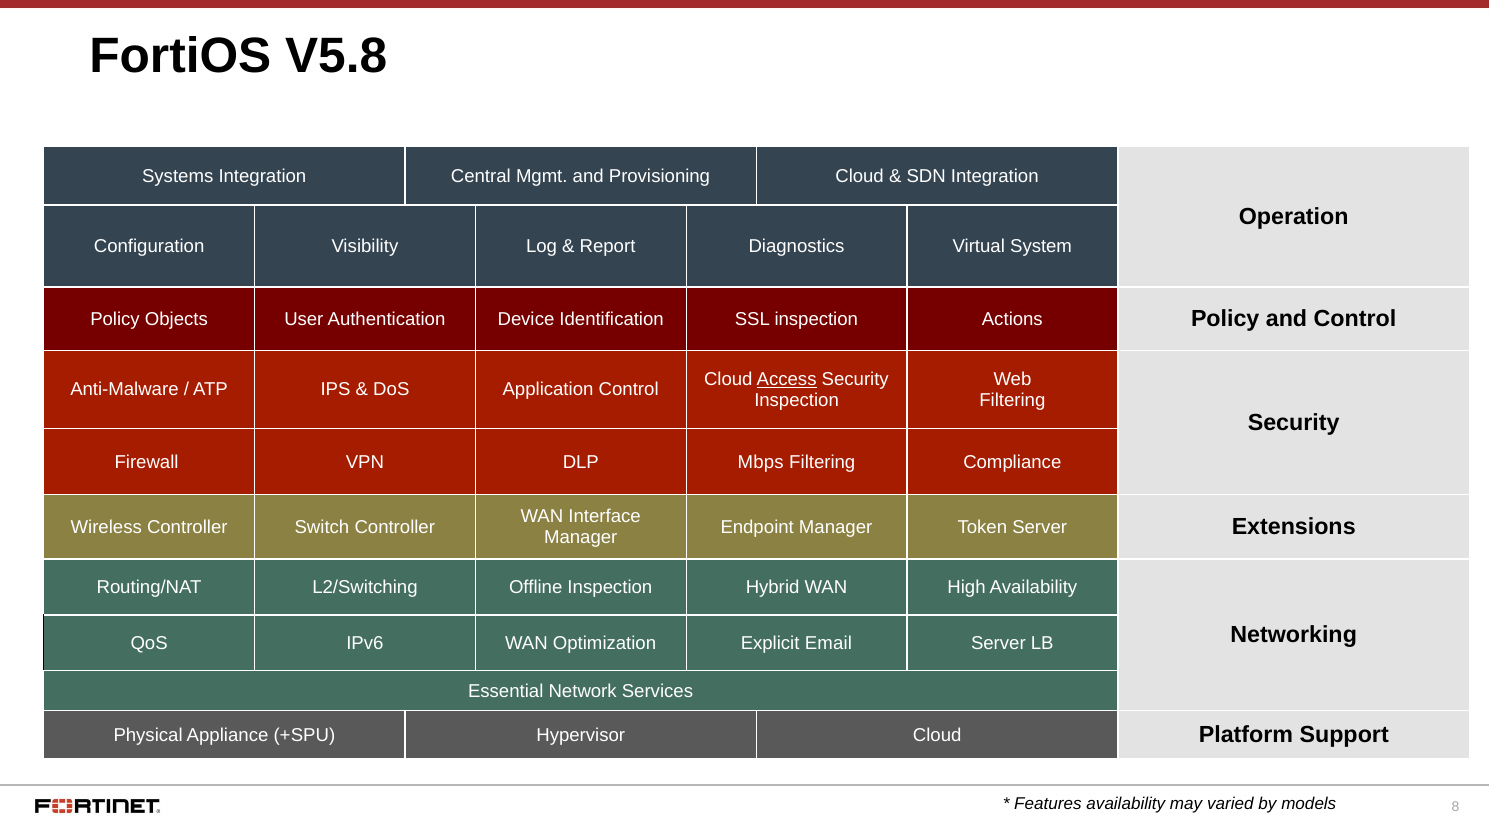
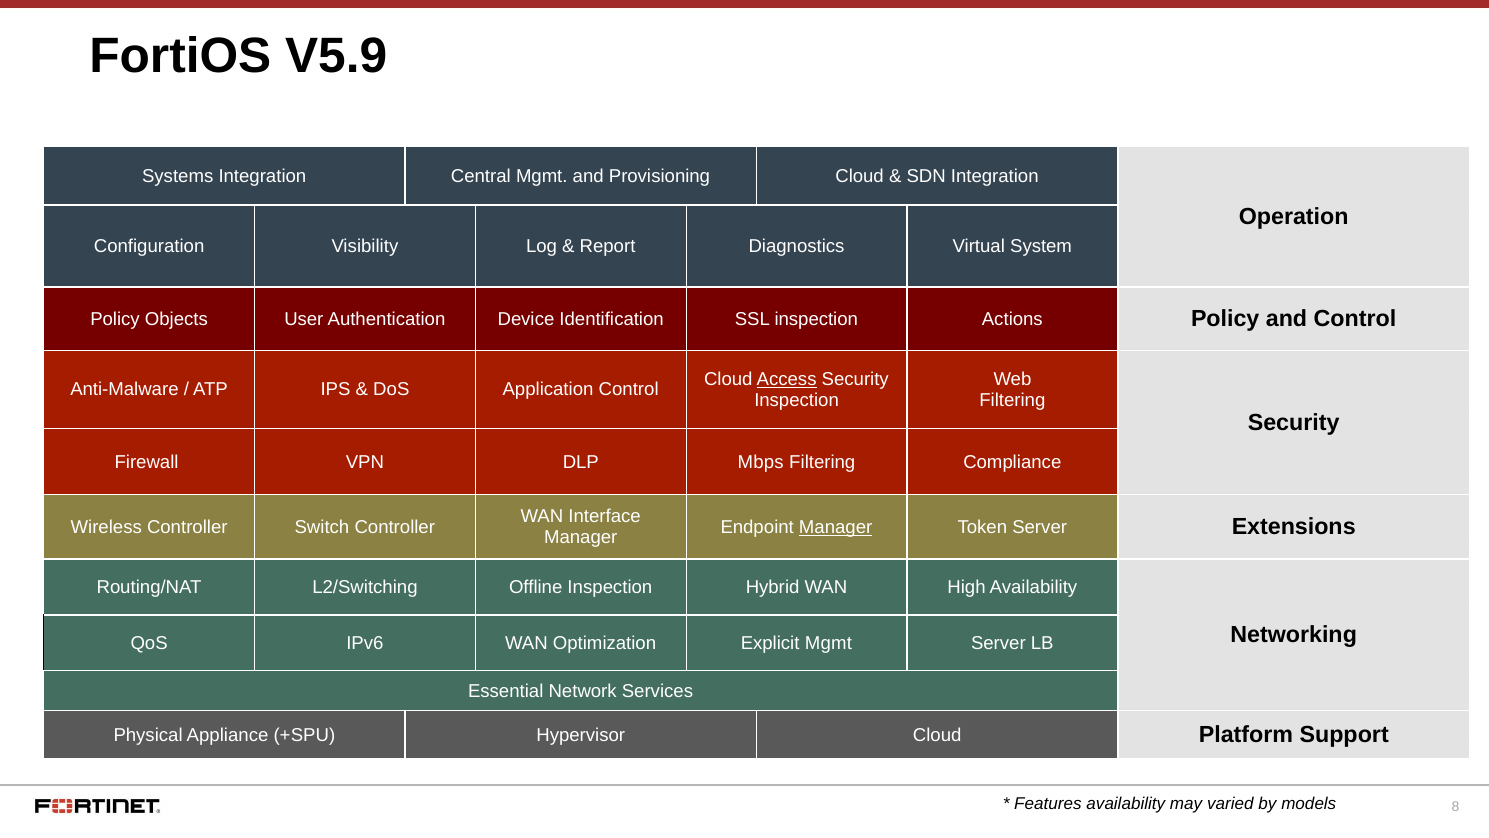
V5.8: V5.8 -> V5.9
Manager at (836, 527) underline: none -> present
Explicit Email: Email -> Mgmt
